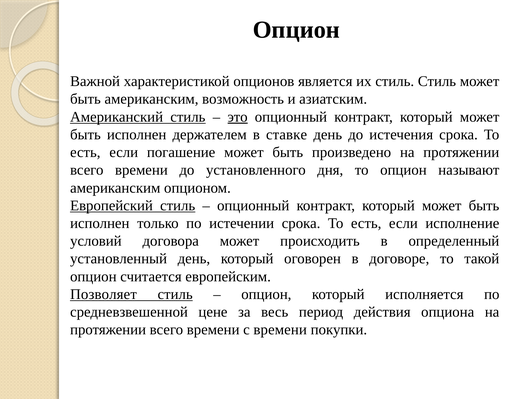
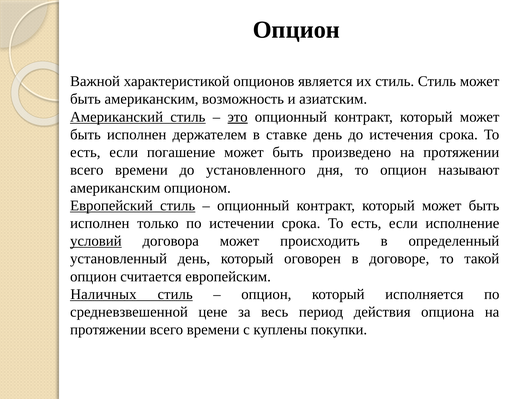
условий underline: none -> present
Позволяет: Позволяет -> Наличных
с времени: времени -> куплены
